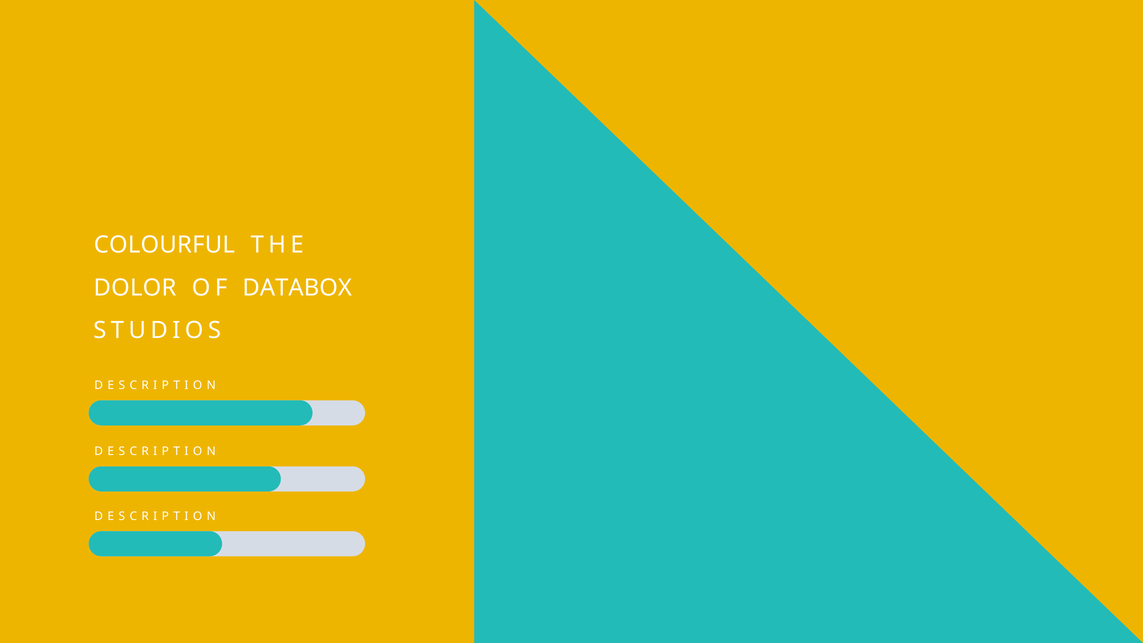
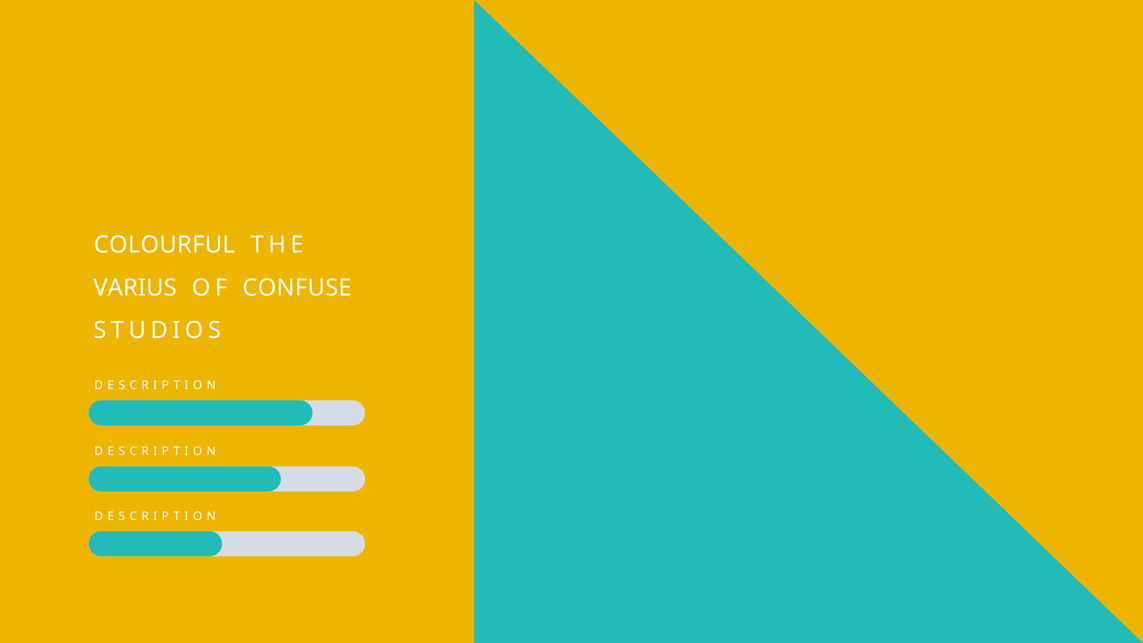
DOLOR: DOLOR -> VARIUS
DATABOX: DATABOX -> CONFUSE
